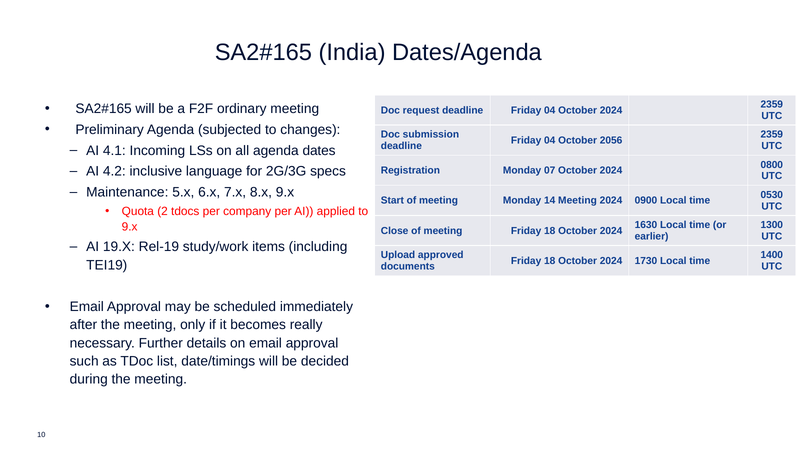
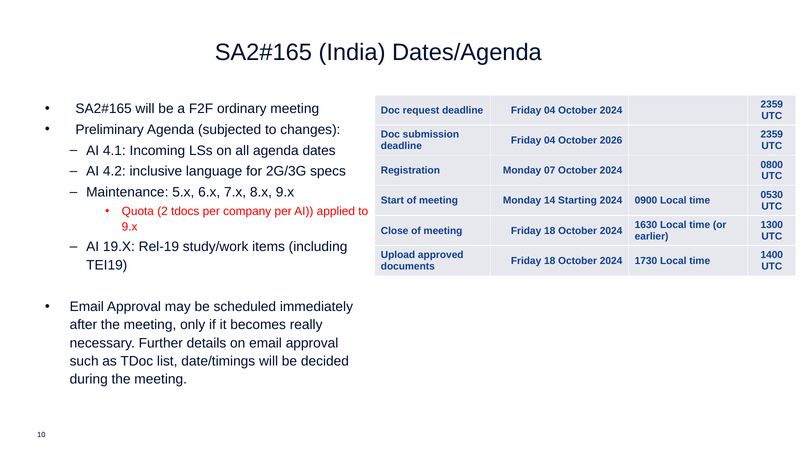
2056: 2056 -> 2026
14 Meeting: Meeting -> Starting
